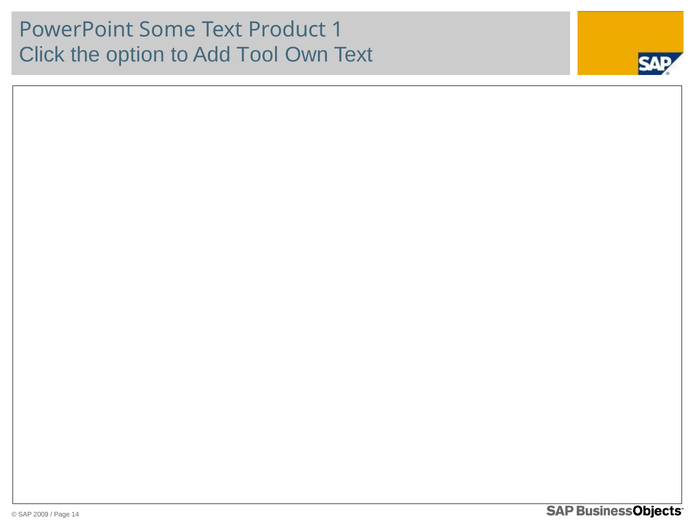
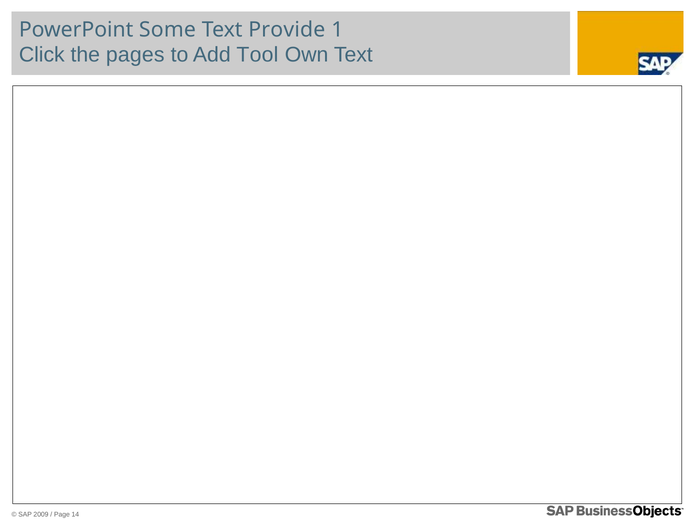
Product: Product -> Provide
option: option -> pages
